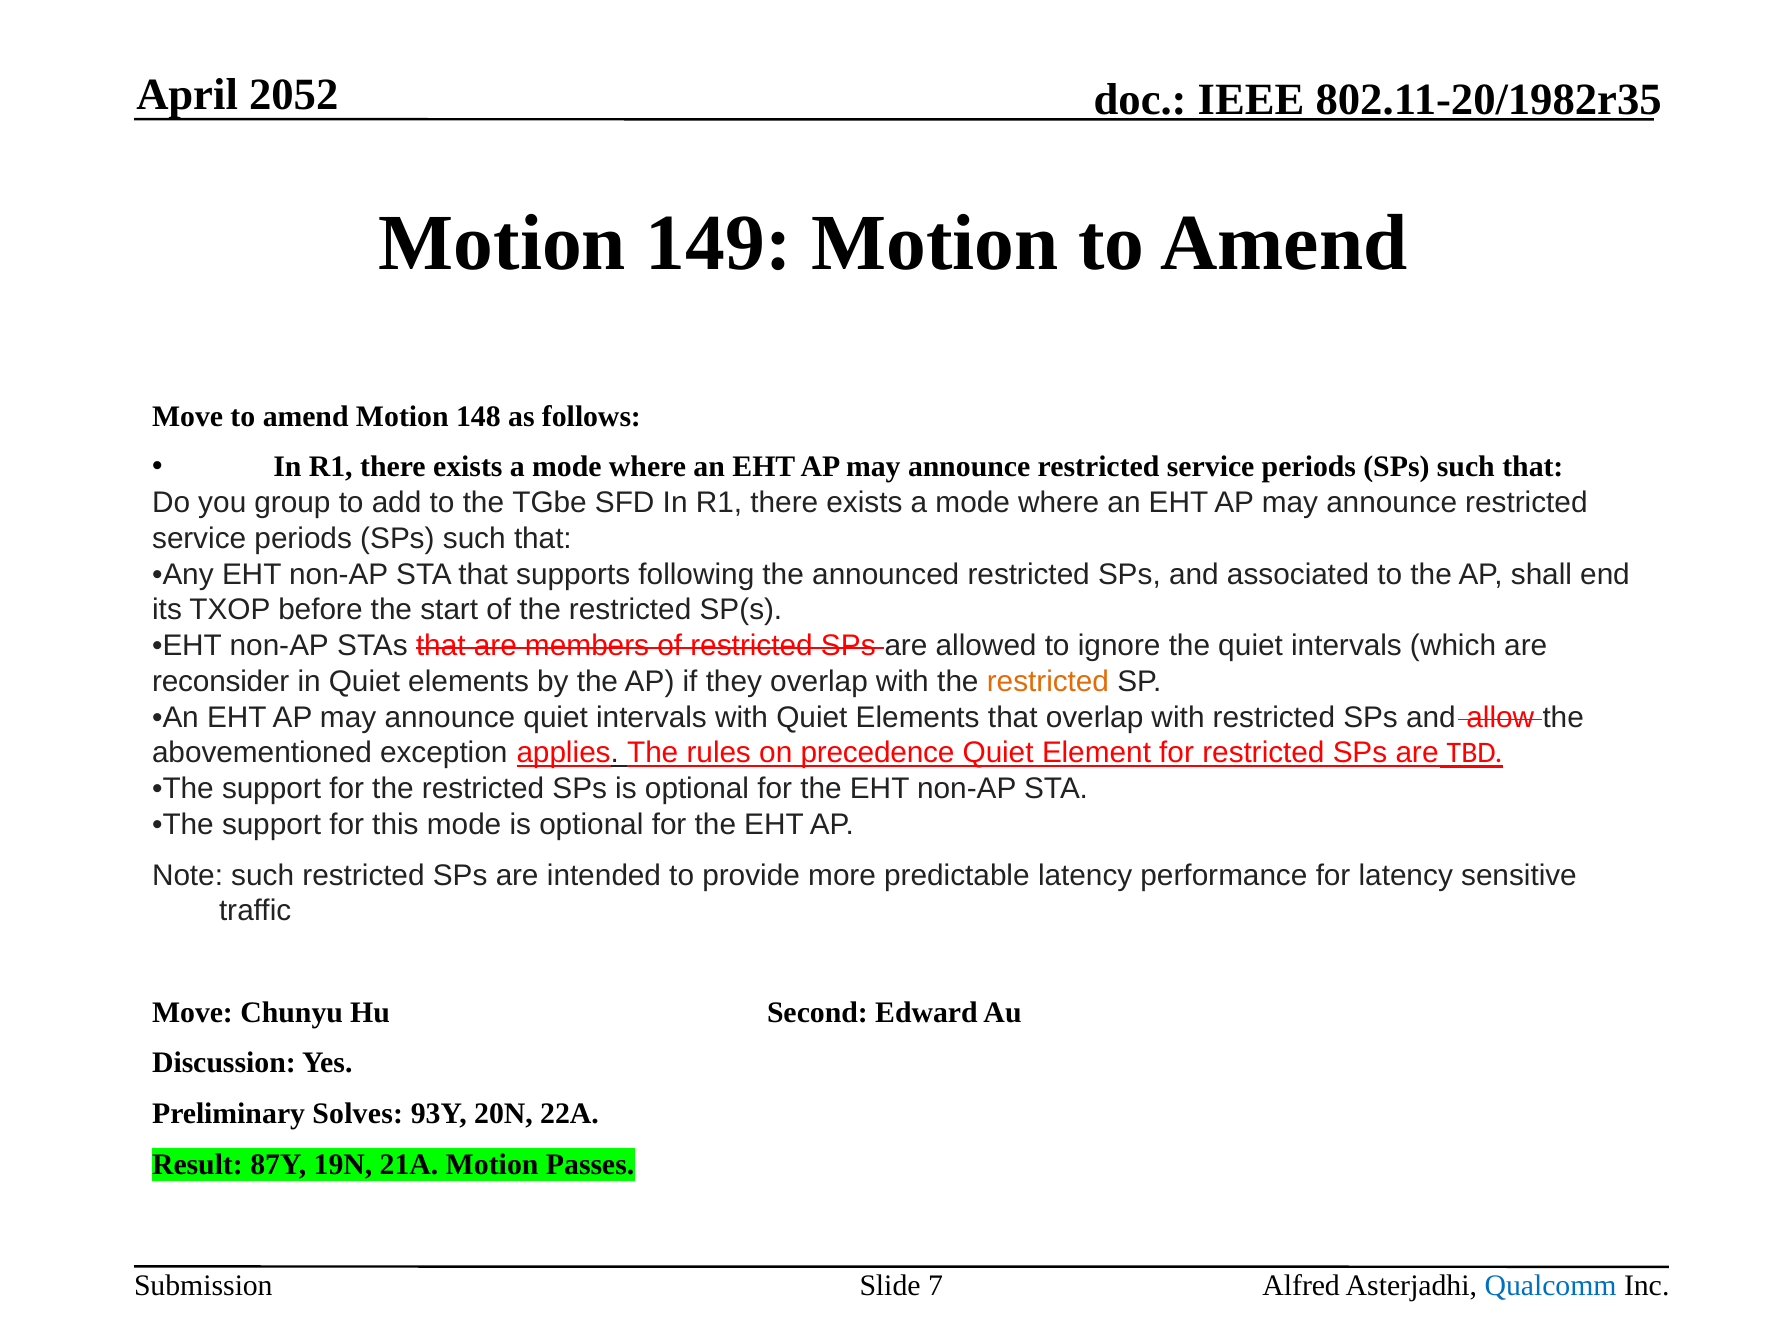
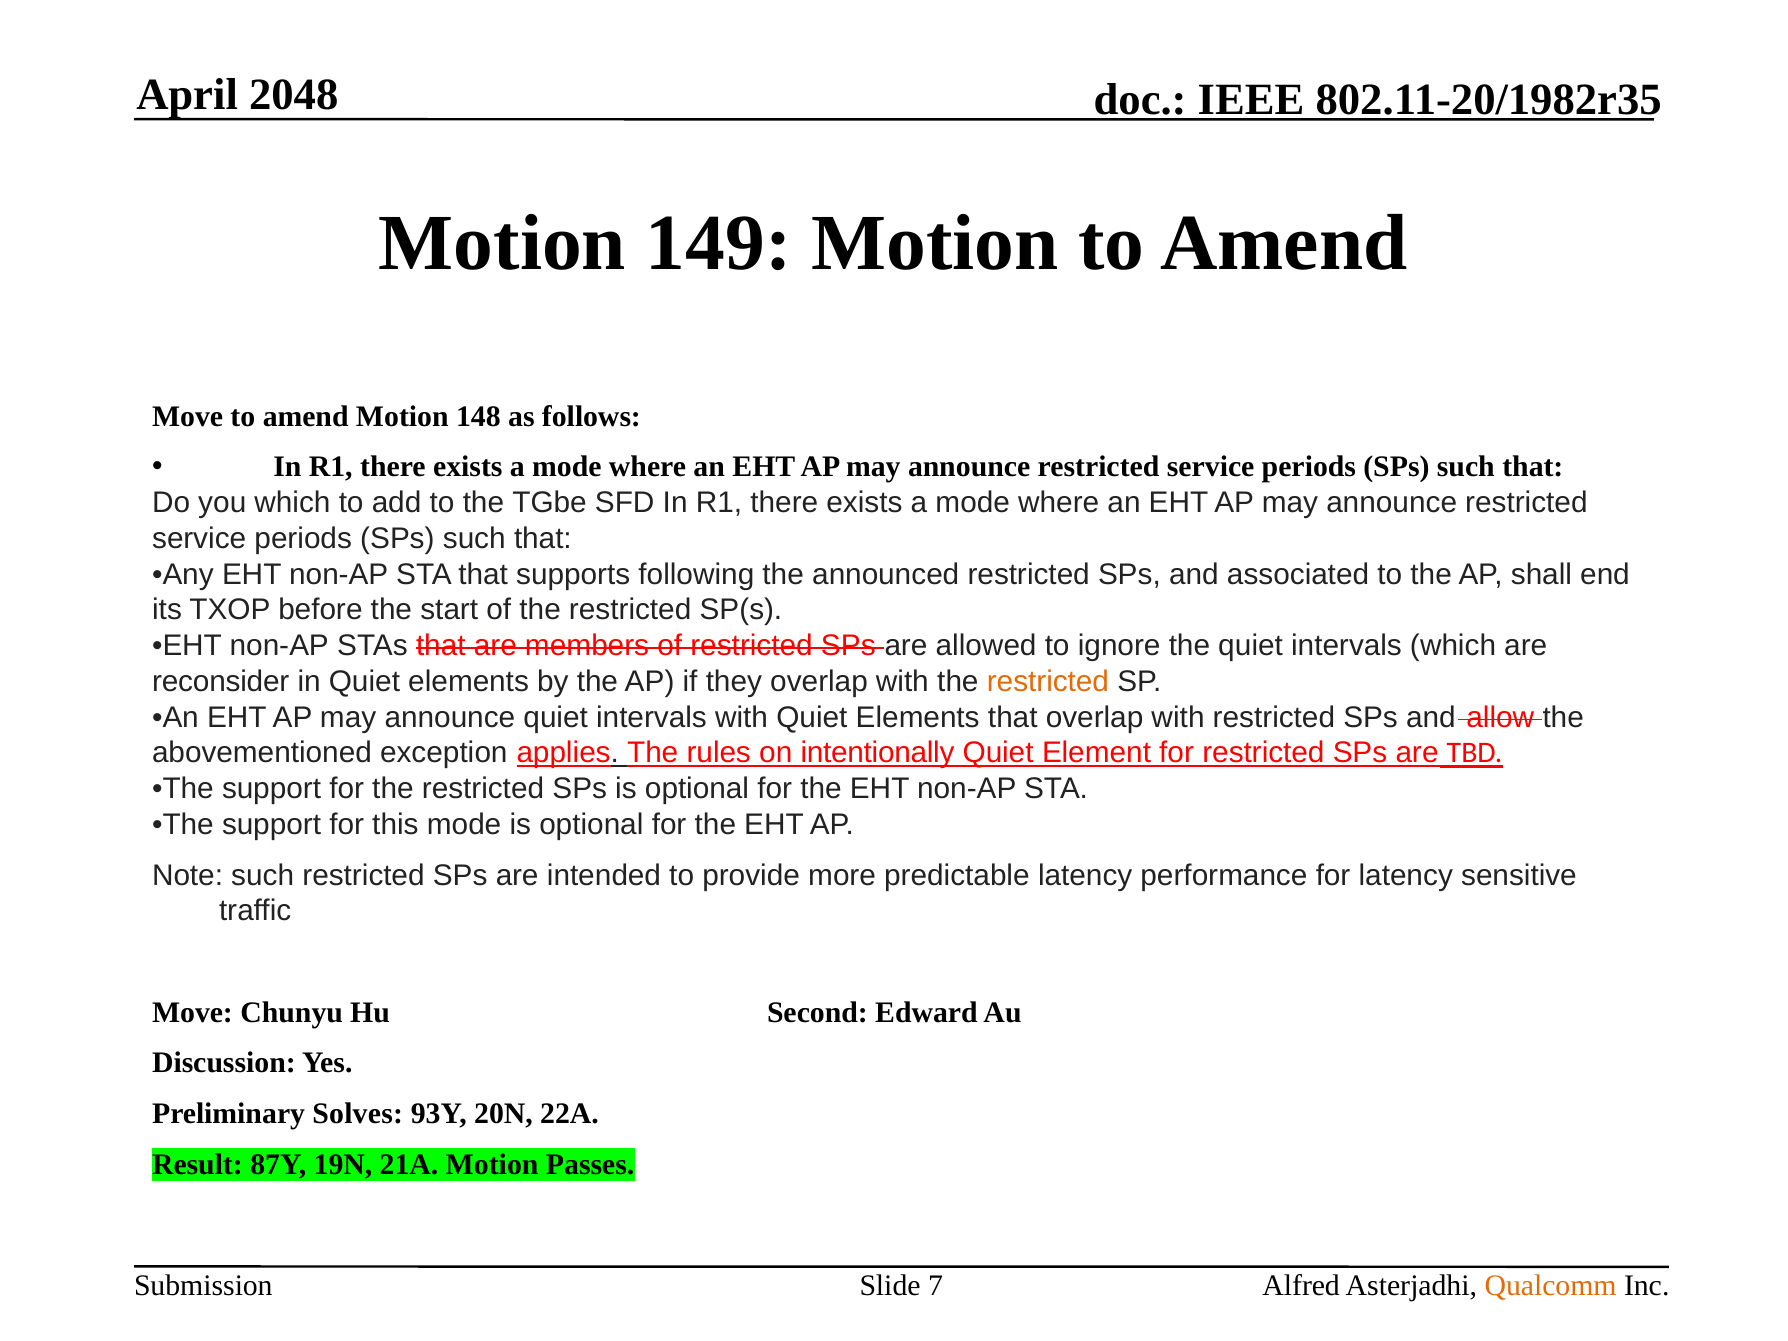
2052: 2052 -> 2048
you group: group -> which
precedence: precedence -> intentionally
Qualcomm colour: blue -> orange
